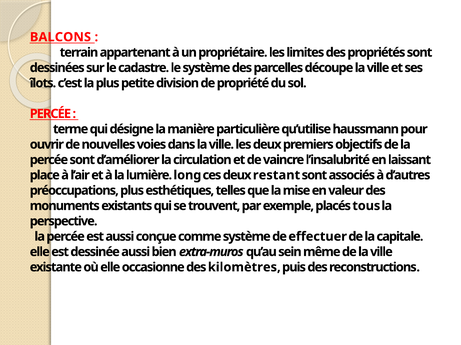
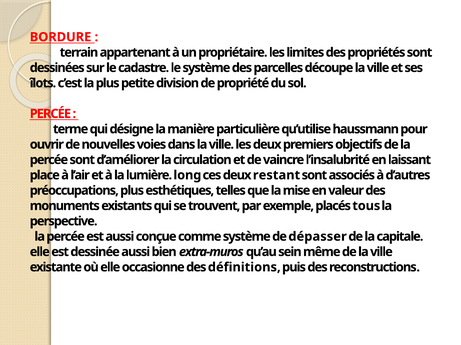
BALCONS: BALCONS -> BORDURE
effectuer: effectuer -> dépasser
kilomètres: kilomètres -> définitions
